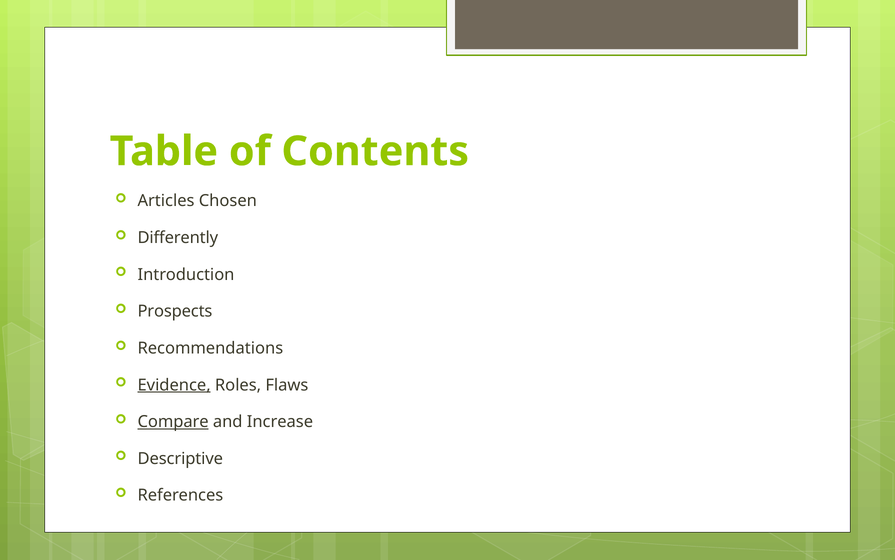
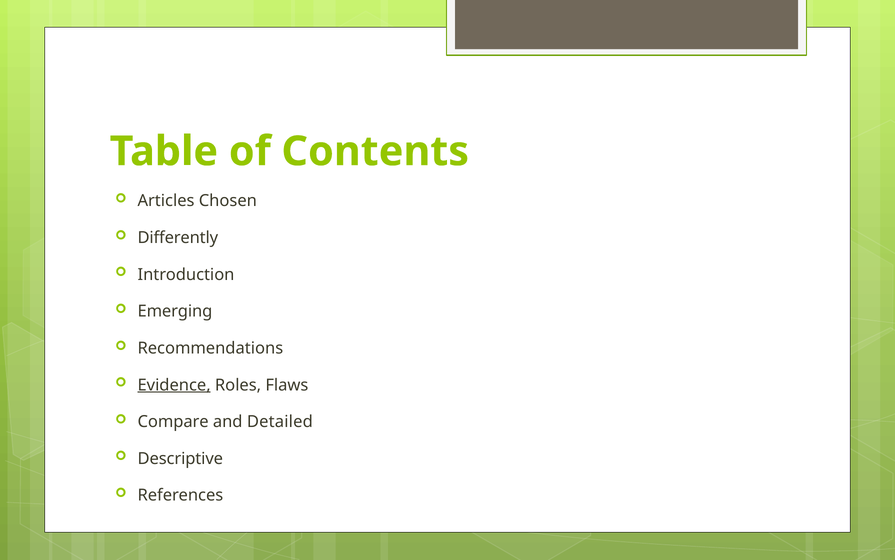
Prospects: Prospects -> Emerging
Compare underline: present -> none
Increase: Increase -> Detailed
